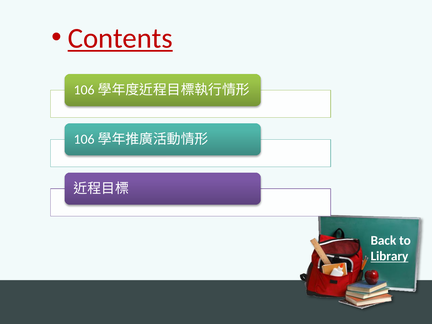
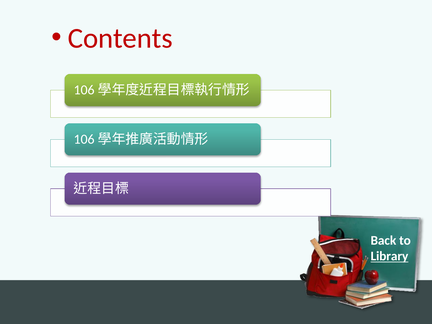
Contents underline: present -> none
